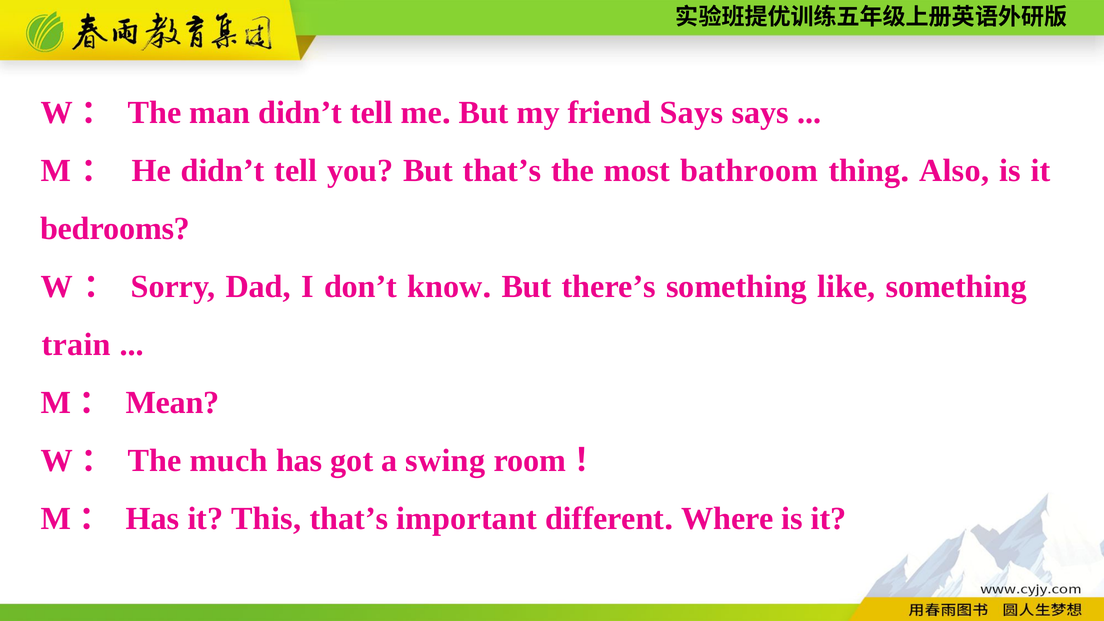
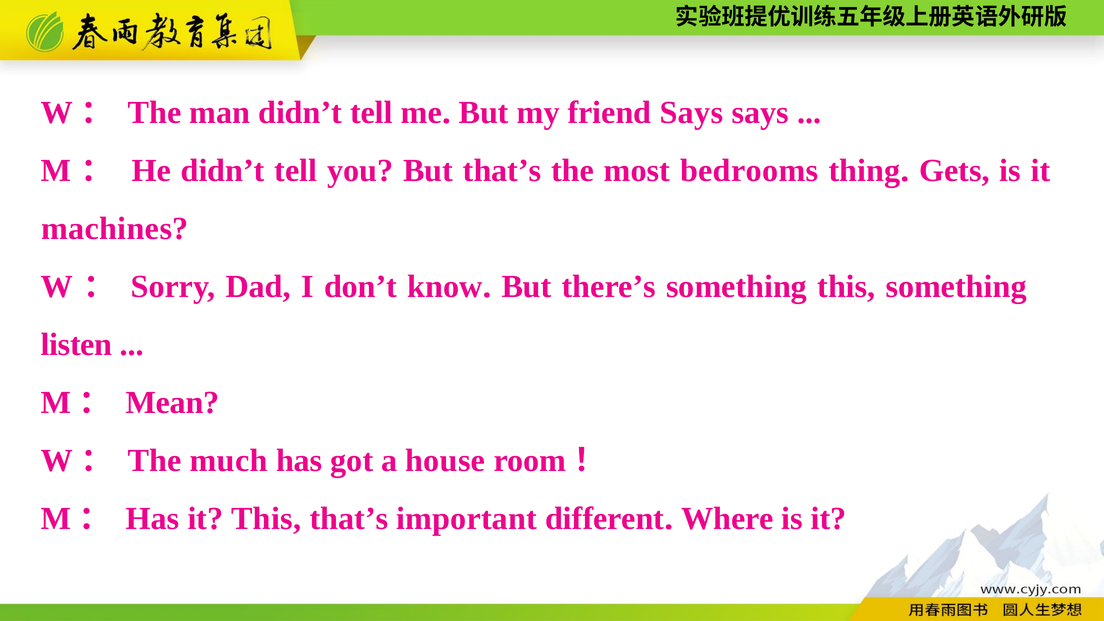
bathroom: bathroom -> bedrooms
Also: Also -> Gets
bedrooms: bedrooms -> machines
something like: like -> this
train: train -> listen
swing: swing -> house
